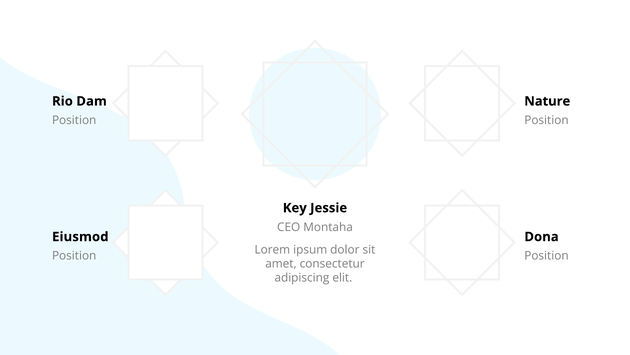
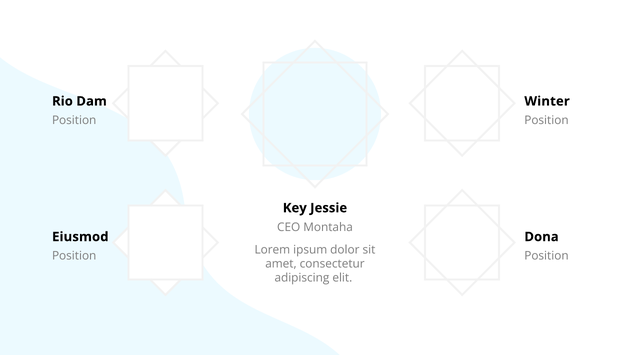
Nature: Nature -> Winter
